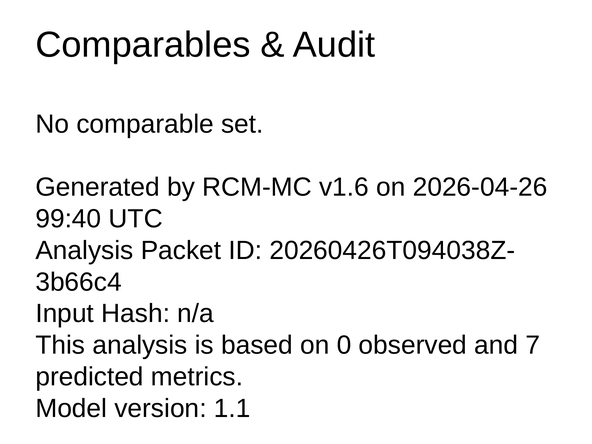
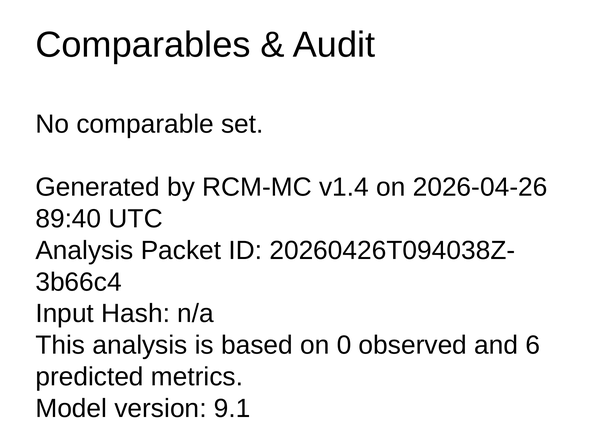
v1.6: v1.6 -> v1.4
99:40: 99:40 -> 89:40
7: 7 -> 6
1.1: 1.1 -> 9.1
